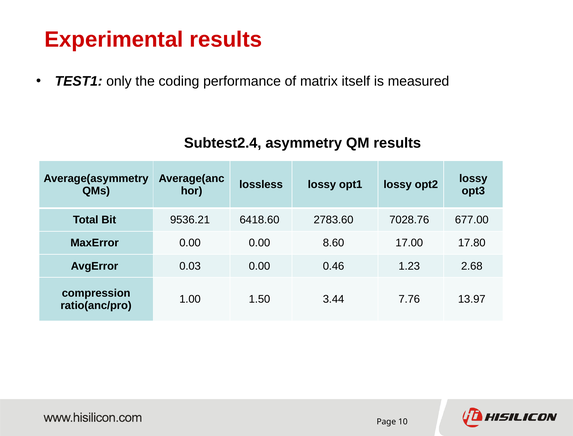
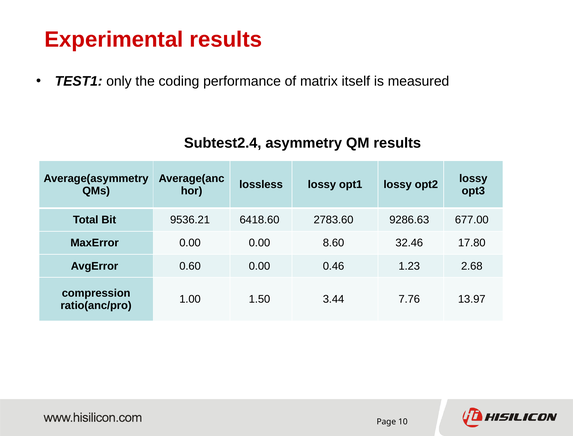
7028.76: 7028.76 -> 9286.63
17.00: 17.00 -> 32.46
0.03: 0.03 -> 0.60
